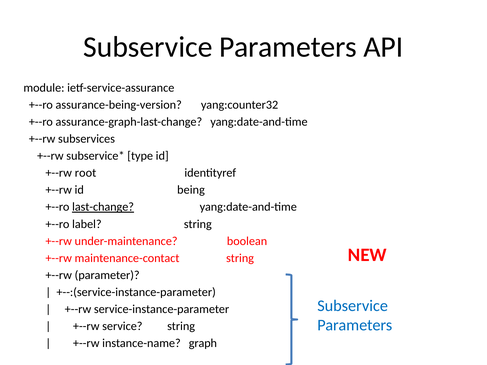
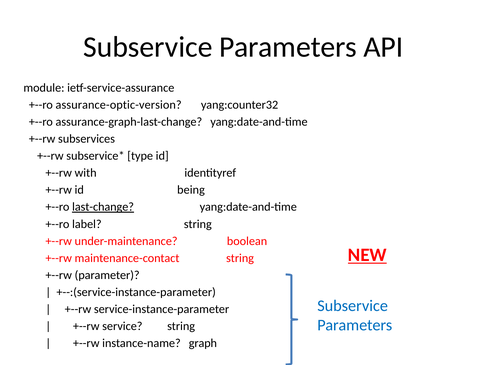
assurance-being-version: assurance-being-version -> assurance-optic-version
root: root -> with
NEW underline: none -> present
